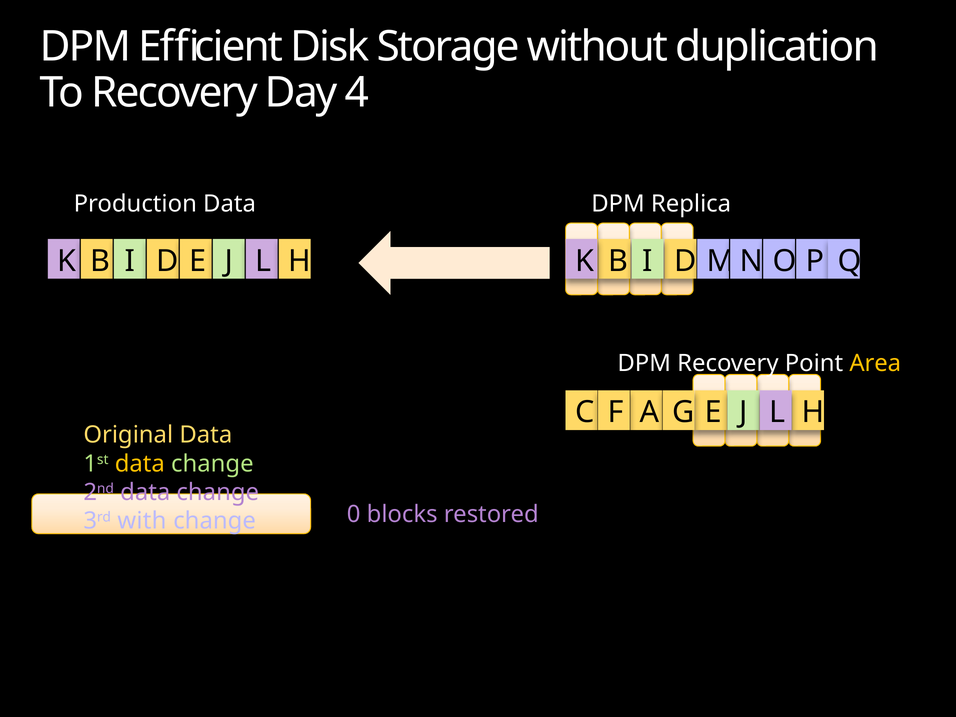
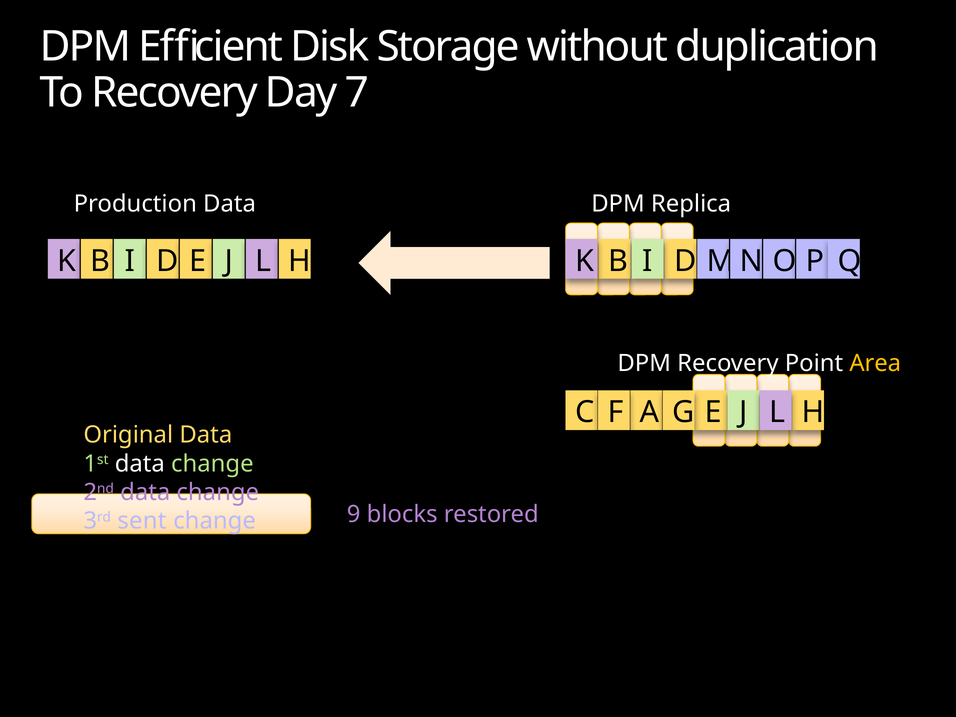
4: 4 -> 7
data at (140, 464) colour: yellow -> white
with: with -> sent
0: 0 -> 9
